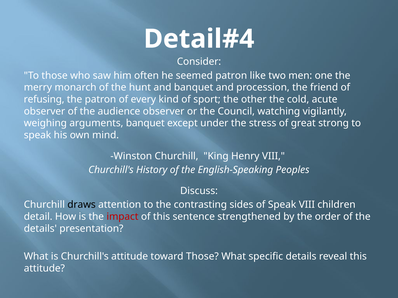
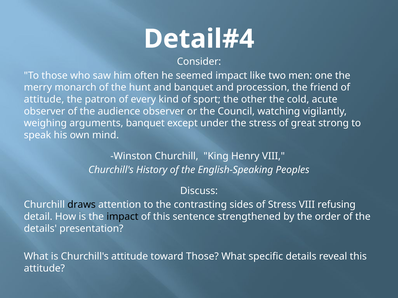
seemed patron: patron -> impact
refusing at (44, 100): refusing -> attitude
of Speak: Speak -> Stress
children: children -> refusing
impact at (122, 217) colour: red -> black
